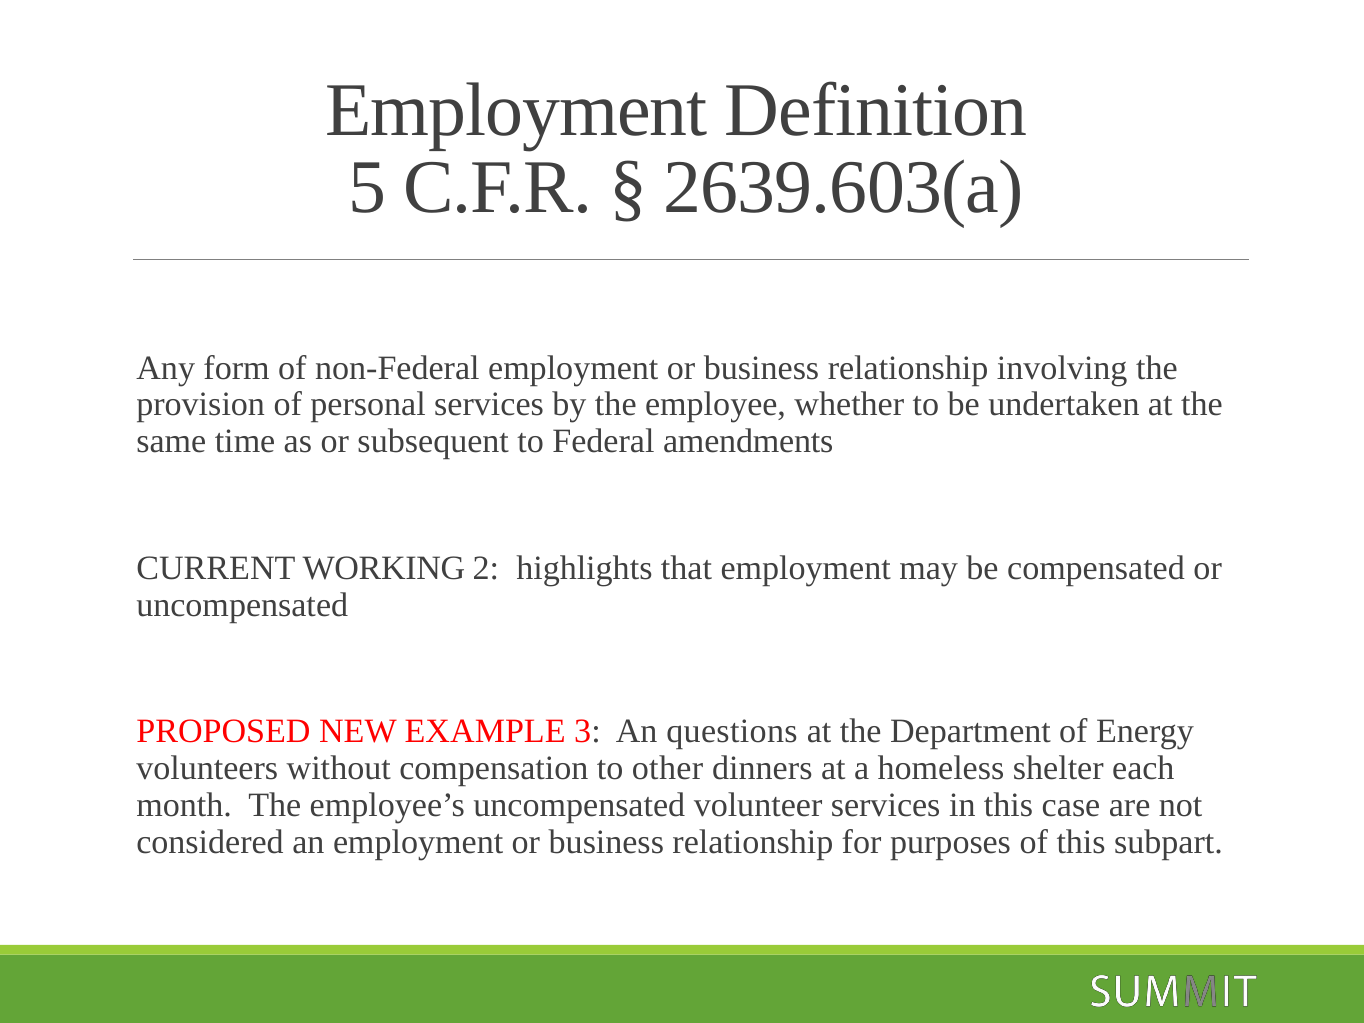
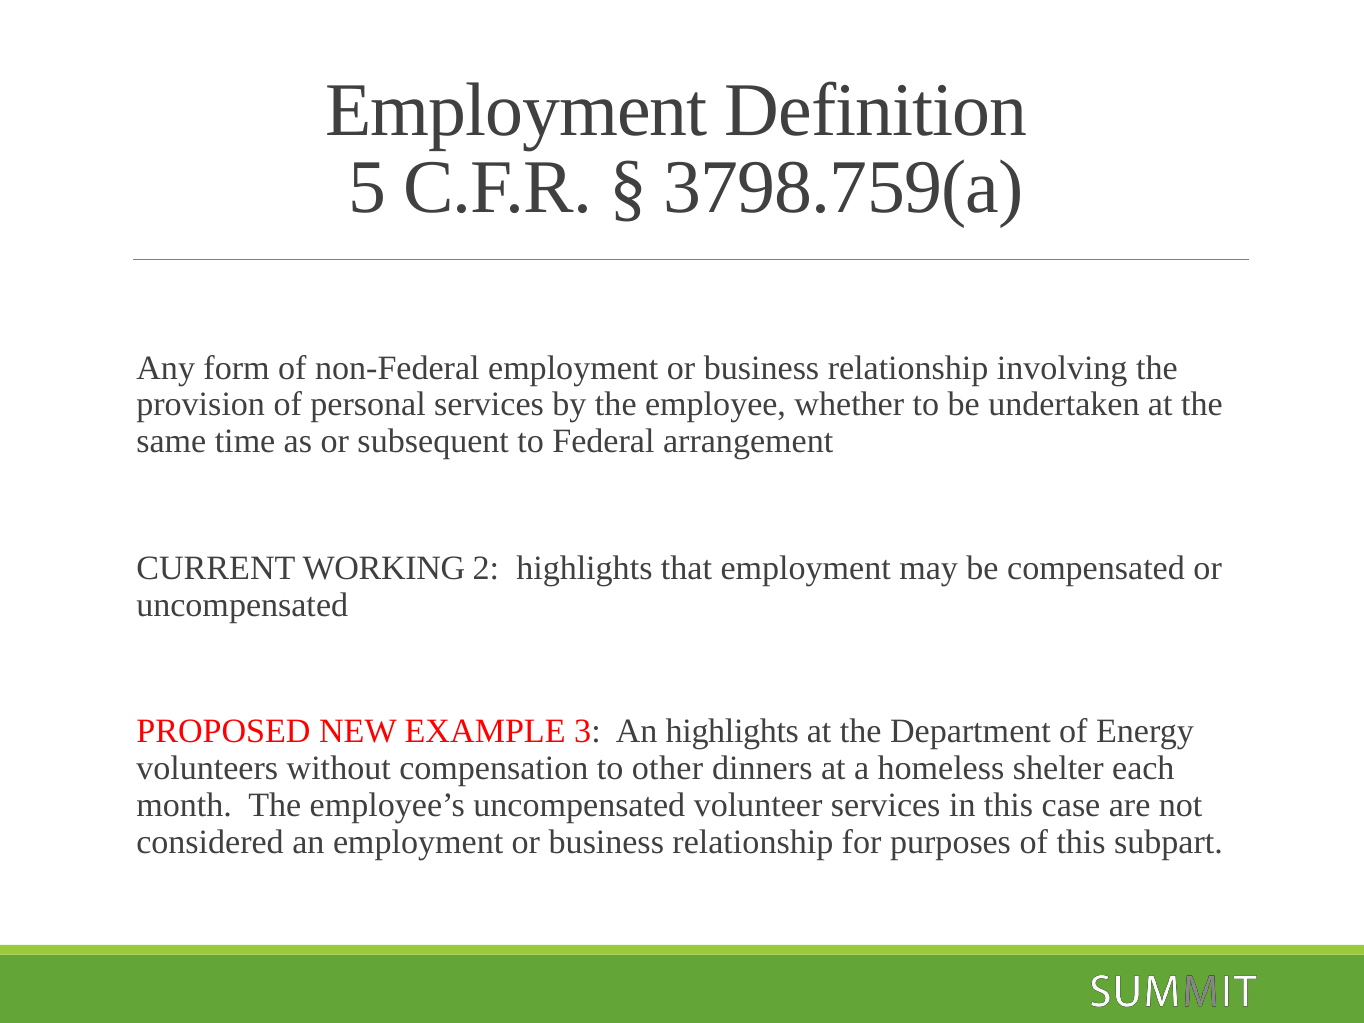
2639.603(a: 2639.603(a -> 3798.759(a
amendments: amendments -> arrangement
An questions: questions -> highlights
